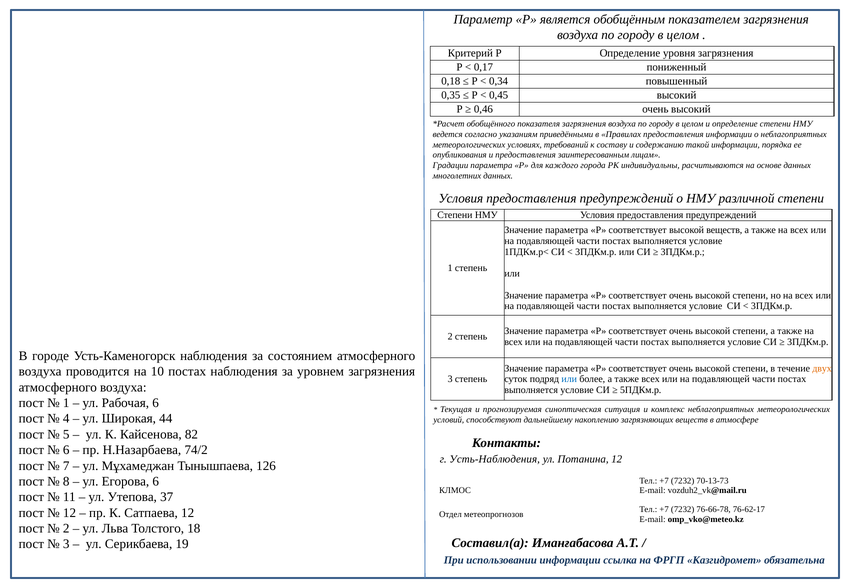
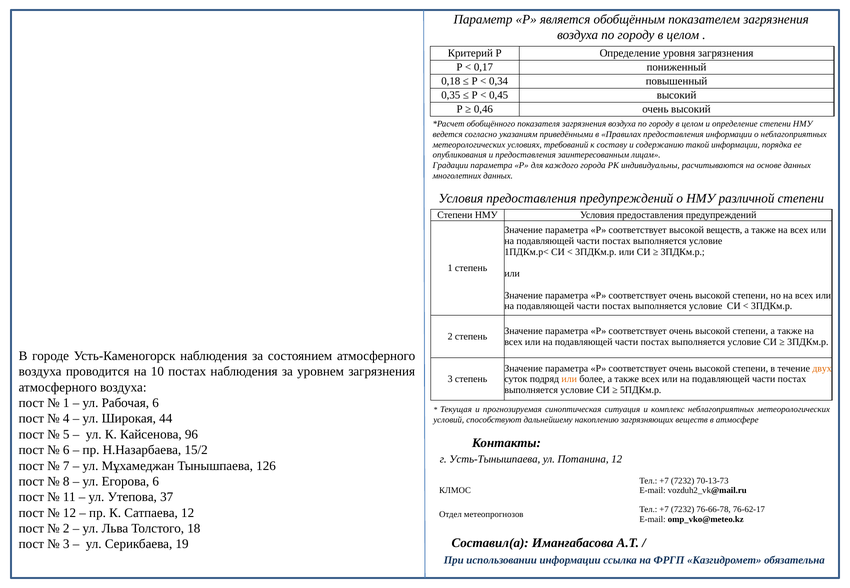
или at (569, 379) colour: blue -> orange
82: 82 -> 96
74/2: 74/2 -> 15/2
Усть-Наблюдения: Усть-Наблюдения -> Усть-Тынышпаева
